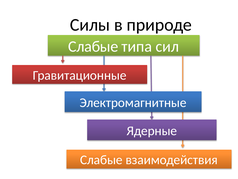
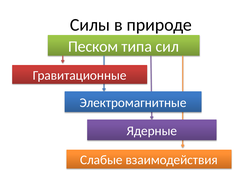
Слабые at (93, 46): Слабые -> Песком
